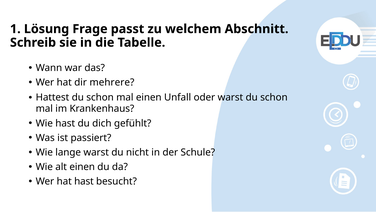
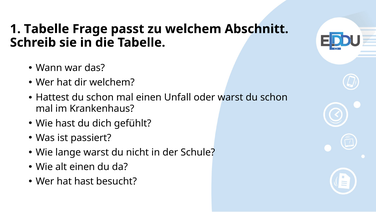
1 Lösung: Lösung -> Tabelle
dir mehrere: mehrere -> welchem
